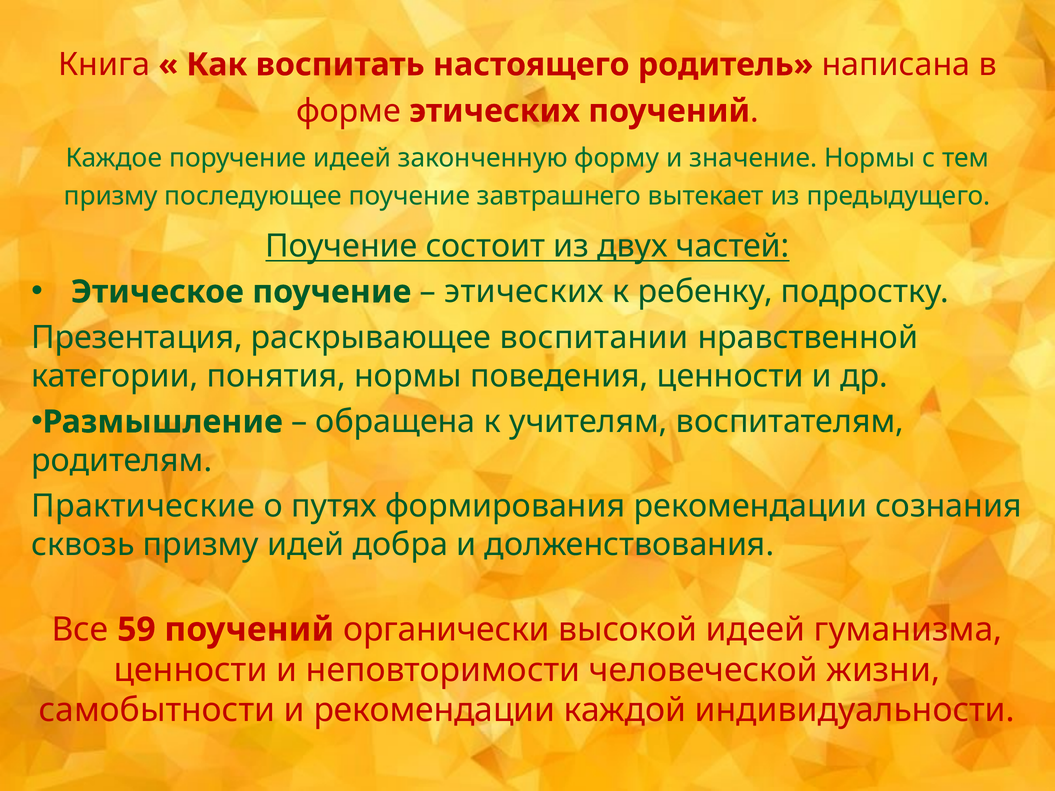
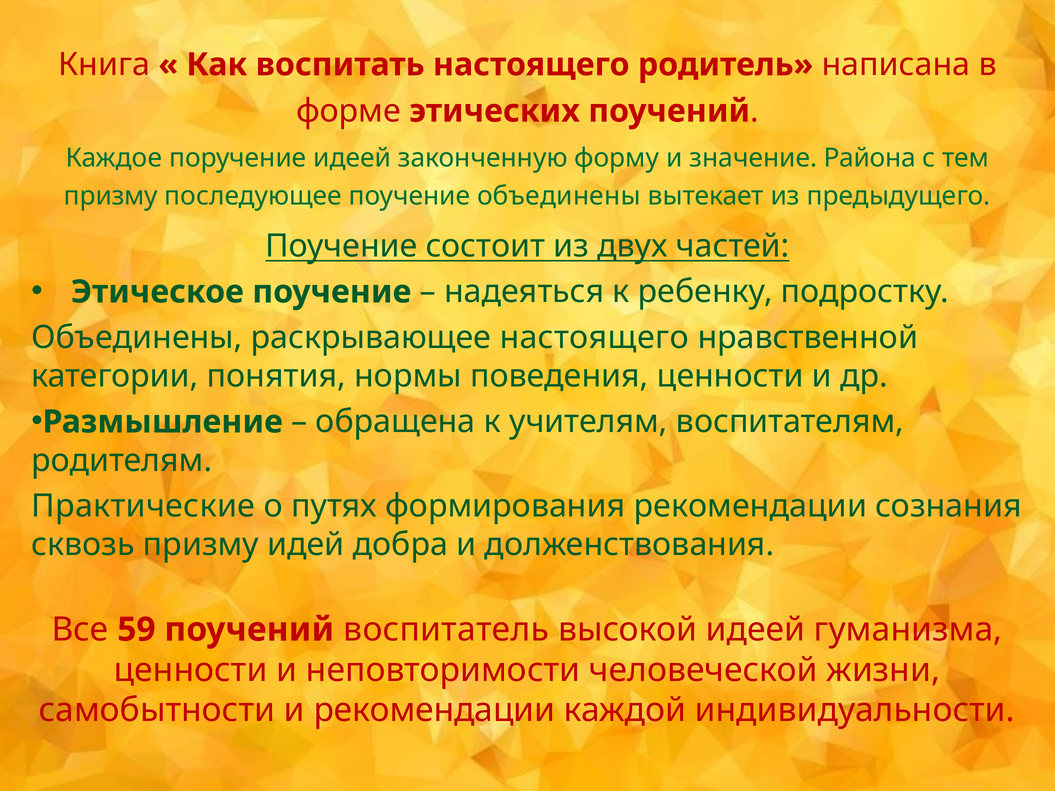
значение Нормы: Нормы -> Района
поучение завтрашнего: завтрашнего -> объединены
этических at (524, 292): этических -> надеяться
Презентация at (137, 338): Презентация -> Объединены
раскрывающее воспитании: воспитании -> настоящего
органически: органически -> воспитатель
